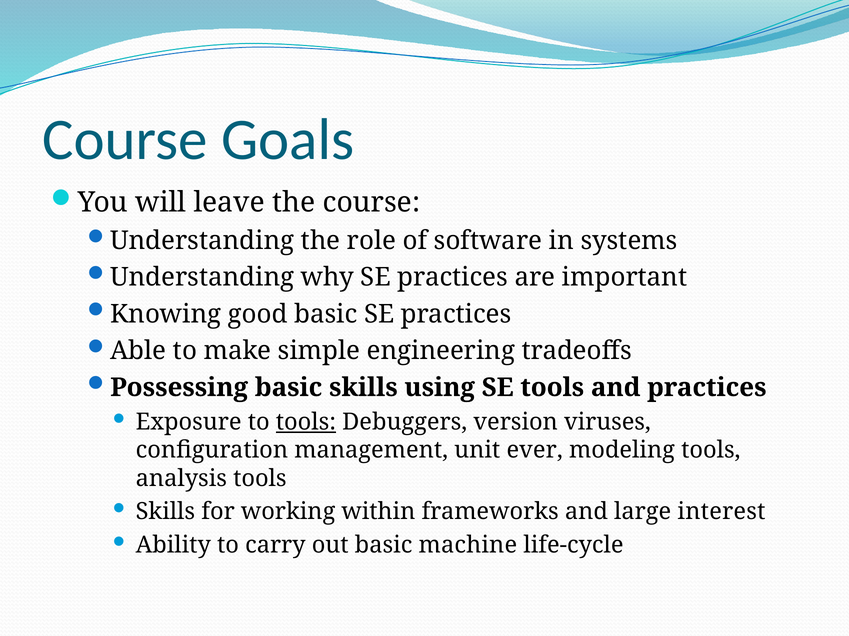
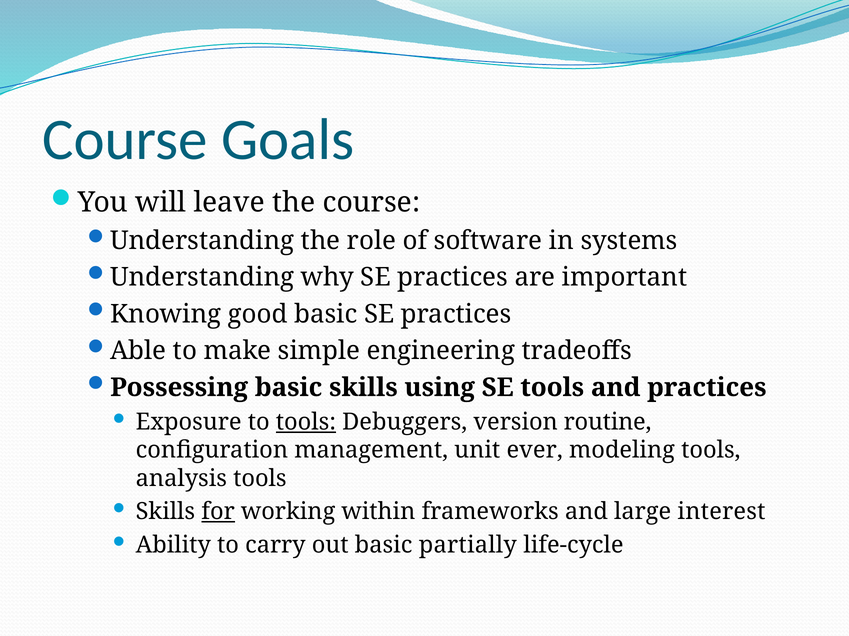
viruses: viruses -> routine
for underline: none -> present
machine: machine -> partially
